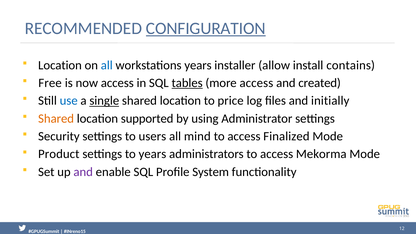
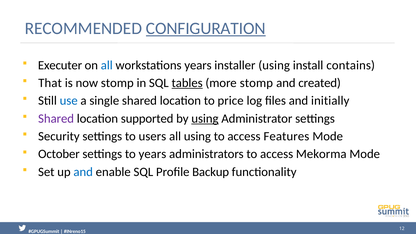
Location at (60, 65): Location -> Executer
installer allow: allow -> using
Free: Free -> That
now access: access -> stomp
more access: access -> stomp
single underline: present -> none
Shared at (56, 119) colour: orange -> purple
using at (205, 119) underline: none -> present
all mind: mind -> using
Finalized: Finalized -> Features
Product: Product -> October
and at (83, 172) colour: purple -> blue
System: System -> Backup
